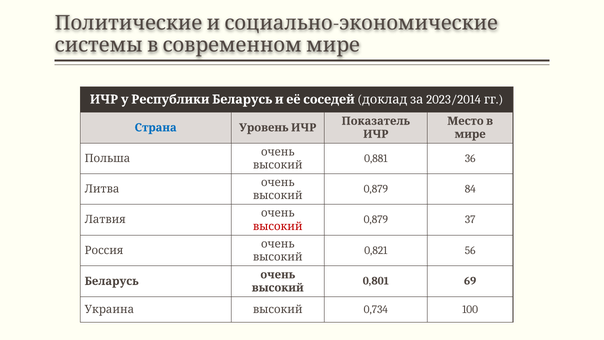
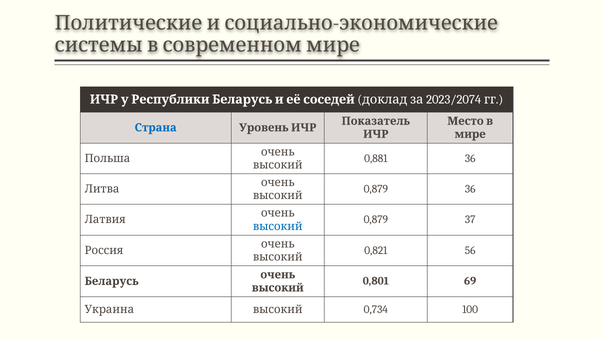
2023/2014: 2023/2014 -> 2023/2074
0,879 84: 84 -> 36
высокий at (278, 226) colour: red -> blue
